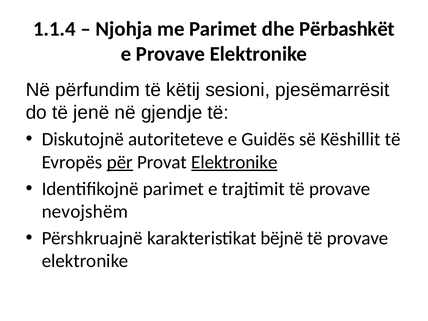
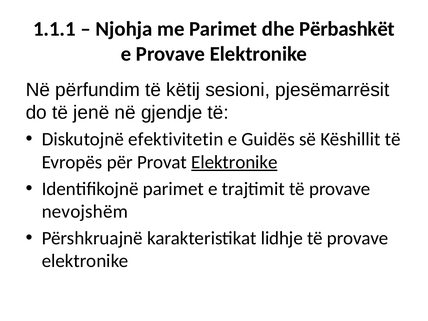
1.1.4: 1.1.4 -> 1.1.1
autoriteteve: autoriteteve -> efektivitetin
për underline: present -> none
bëjnë: bëjnë -> lidhje
